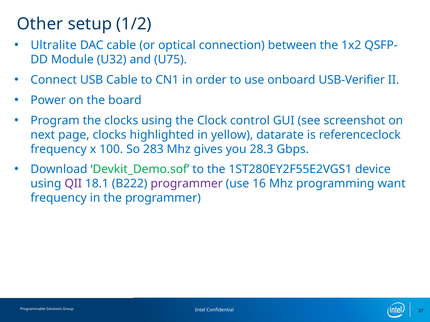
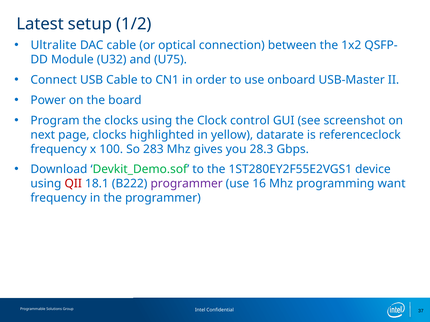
Other: Other -> Latest
USB-Verifier: USB-Verifier -> USB-Master
QII colour: purple -> red
